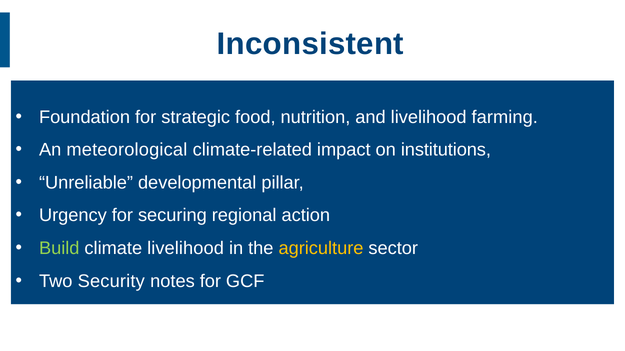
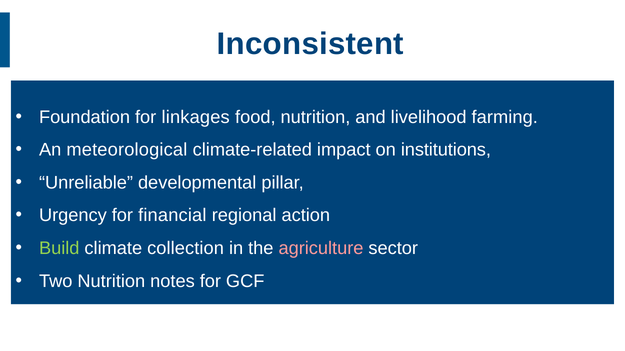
strategic: strategic -> linkages
securing: securing -> financial
climate livelihood: livelihood -> collection
agriculture colour: yellow -> pink
Two Security: Security -> Nutrition
